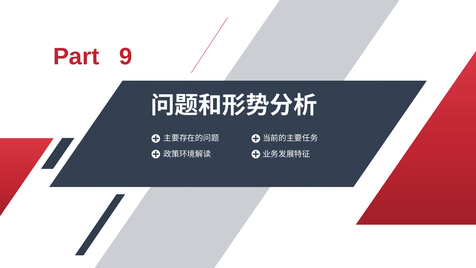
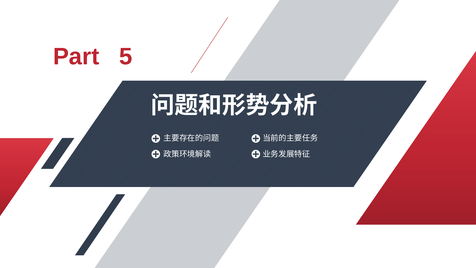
9: 9 -> 5
